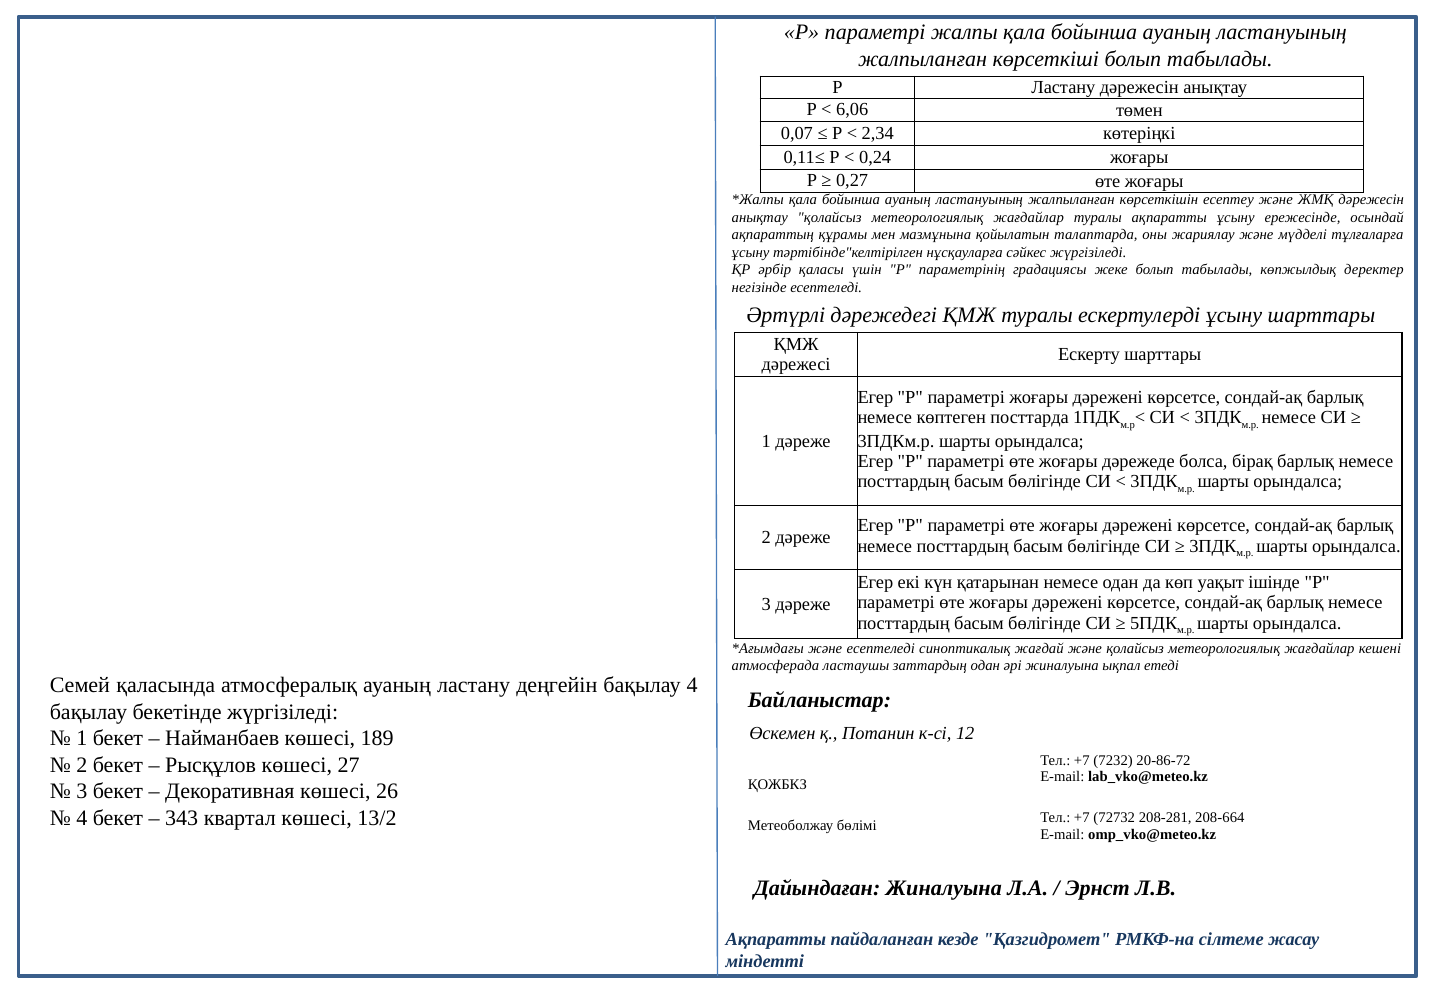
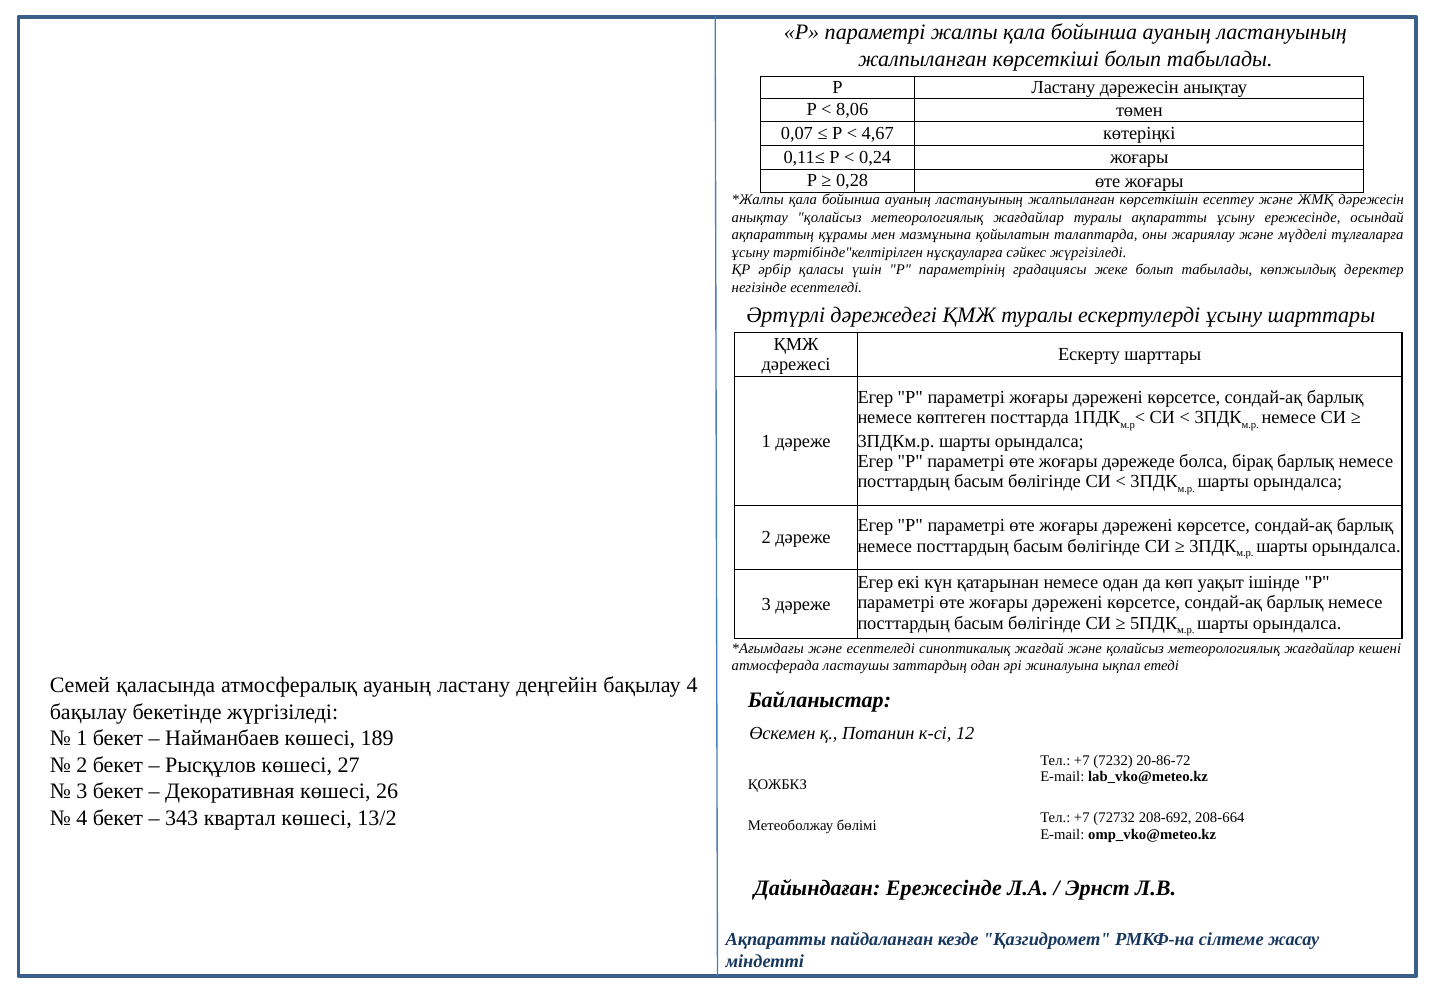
6,06: 6,06 -> 8,06
2,34: 2,34 -> 4,67
0,27: 0,27 -> 0,28
208-281: 208-281 -> 208-692
Дайындаған Жиналуына: Жиналуына -> Ережесінде
